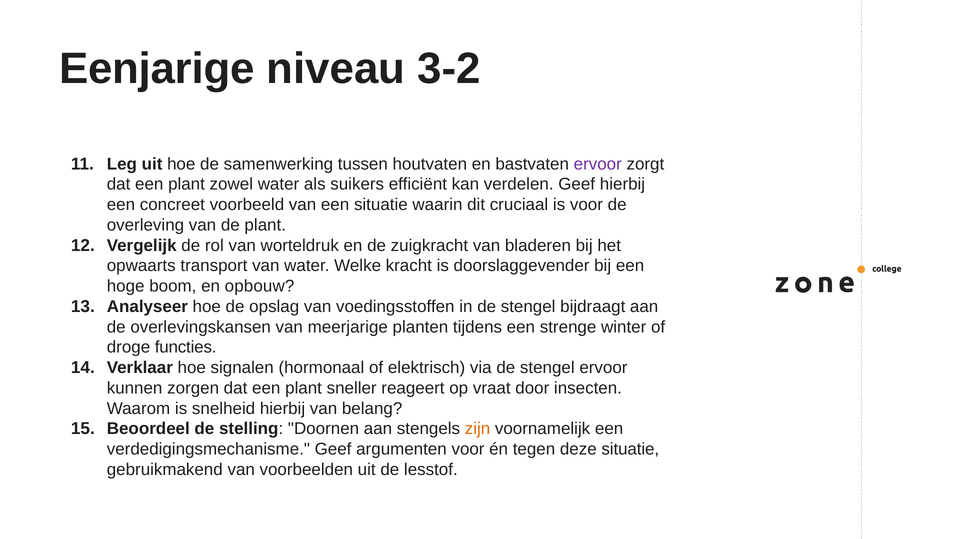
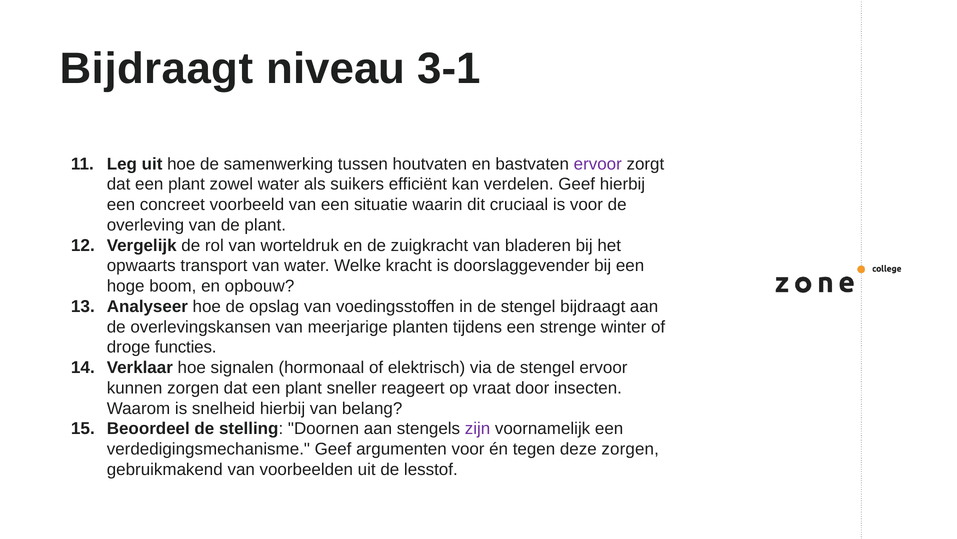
Eenjarige at (157, 69): Eenjarige -> Bijdraagt
3-2: 3-2 -> 3-1
zijn colour: orange -> purple
deze situatie: situatie -> zorgen
